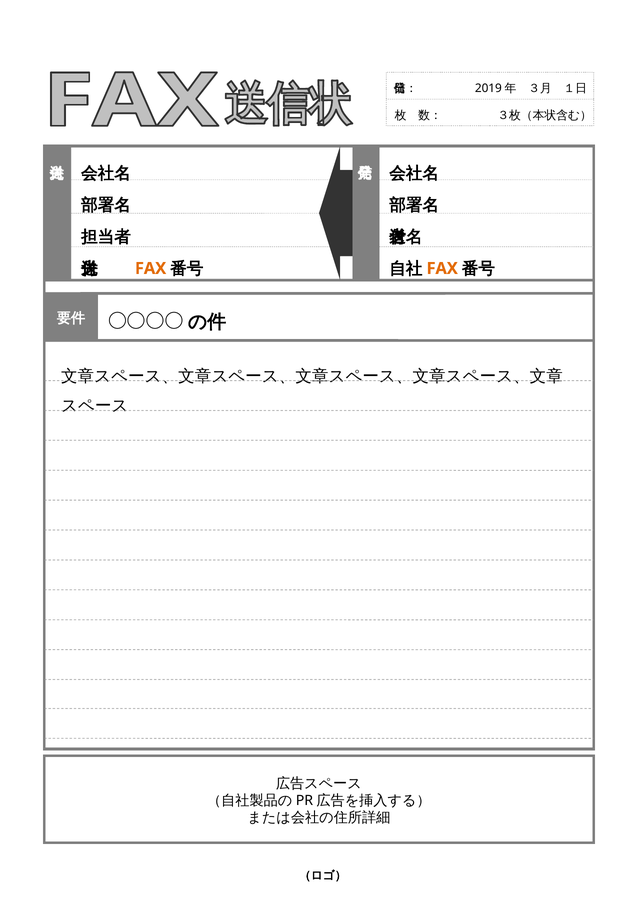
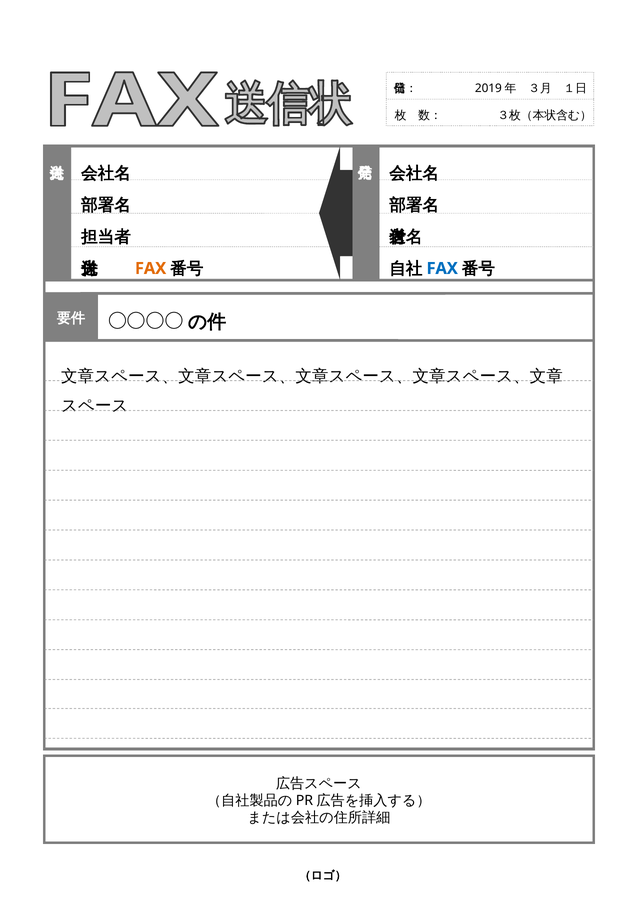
FAX at (442, 268) colour: orange -> blue
